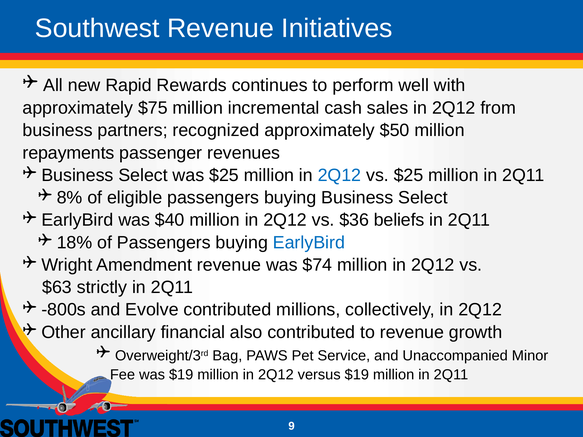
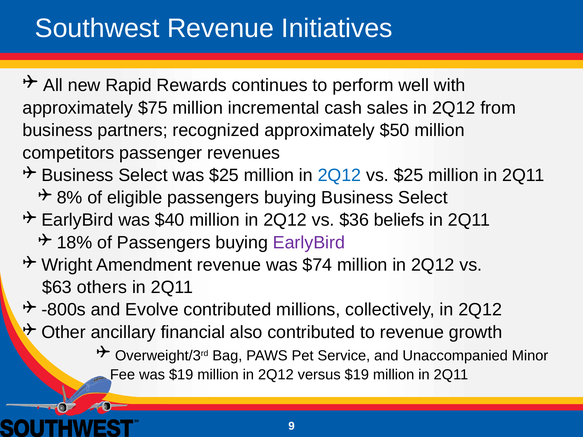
repayments: repayments -> competitors
EarlyBird at (309, 243) colour: blue -> purple
strictly: strictly -> others
